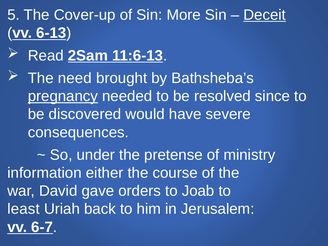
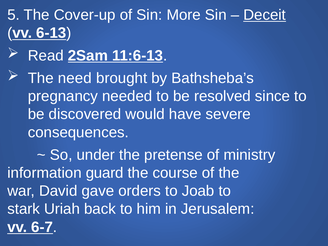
pregnancy underline: present -> none
either: either -> guard
least: least -> stark
